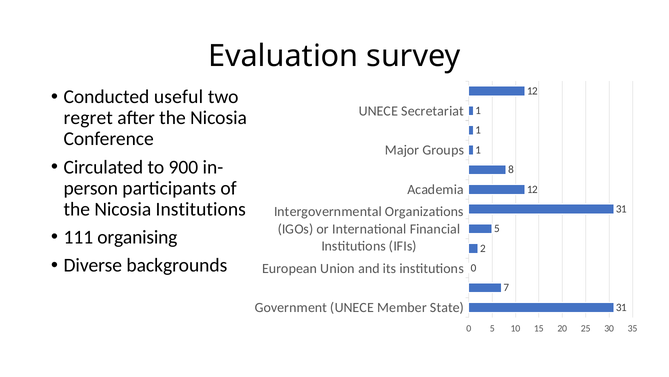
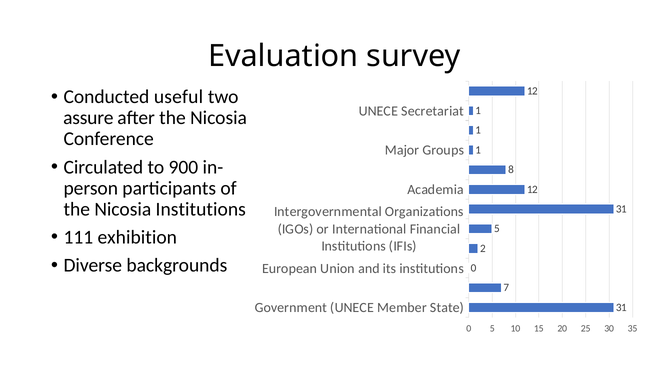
regret: regret -> assure
organising: organising -> exhibition
